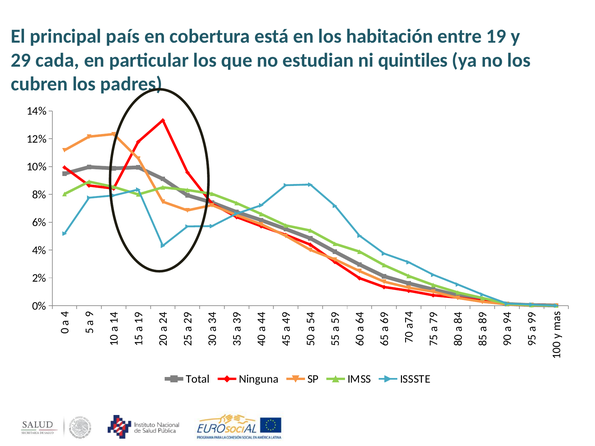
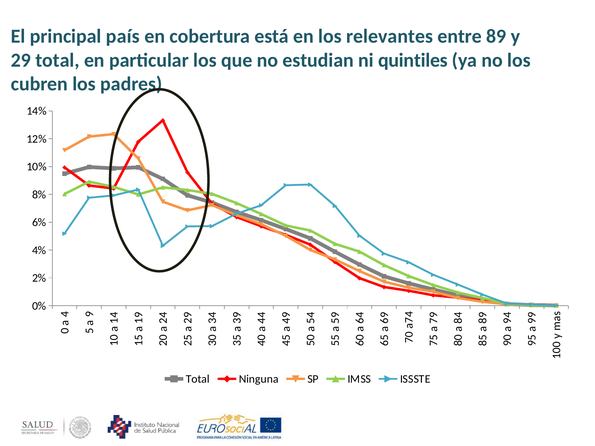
habitación: habitación -> relevantes
19: 19 -> 89
29 cada: cada -> total
